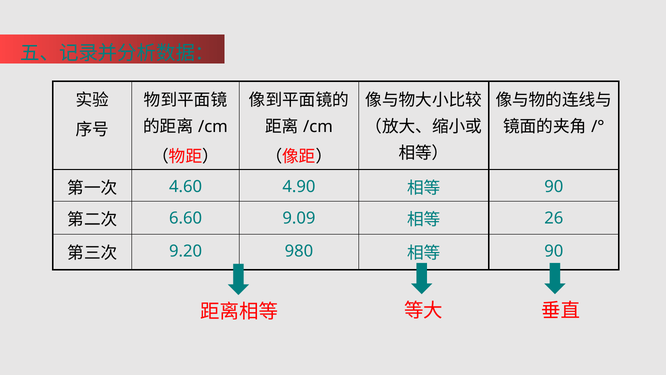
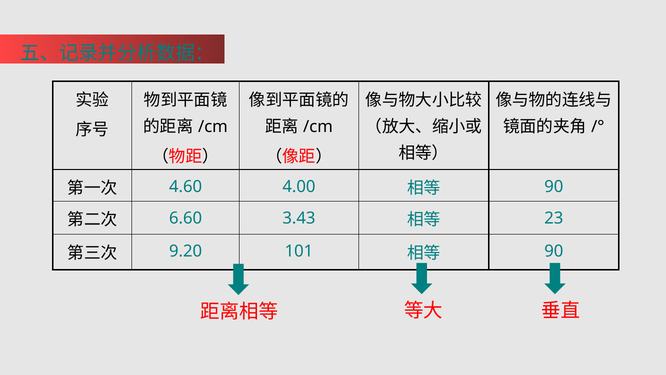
4.90: 4.90 -> 4.00
9.09: 9.09 -> 3.43
26: 26 -> 23
980: 980 -> 101
